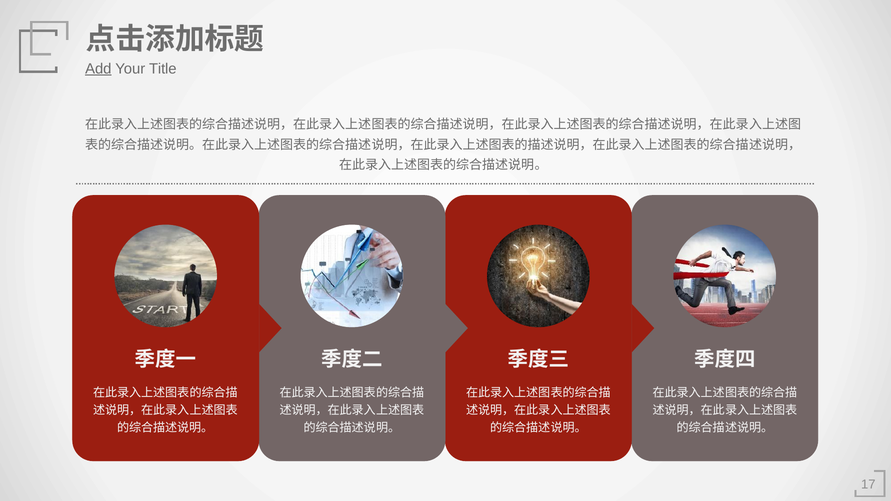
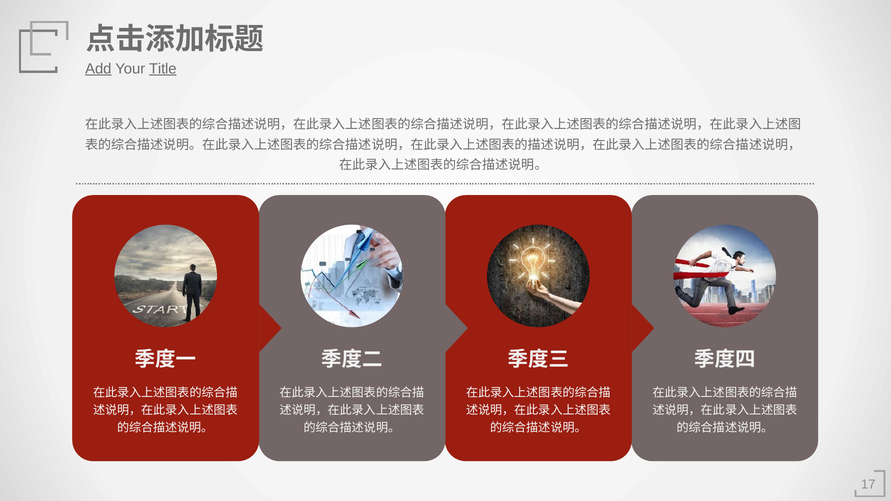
Title underline: none -> present
